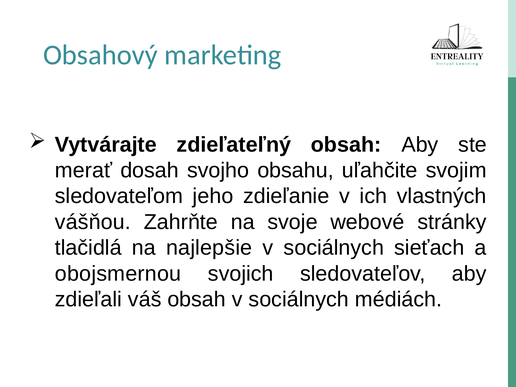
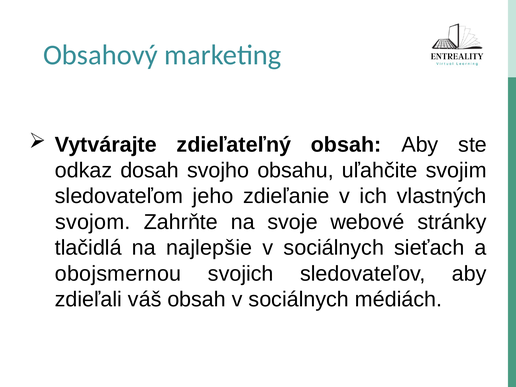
merať: merať -> odkaz
vášňou: vášňou -> svojom
